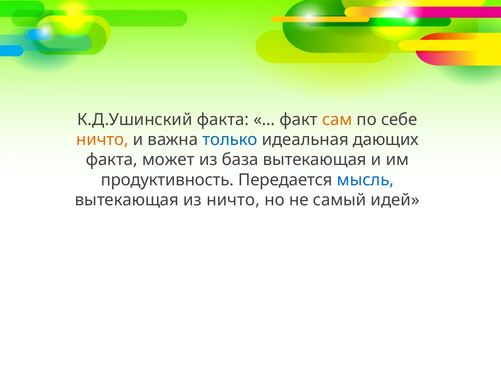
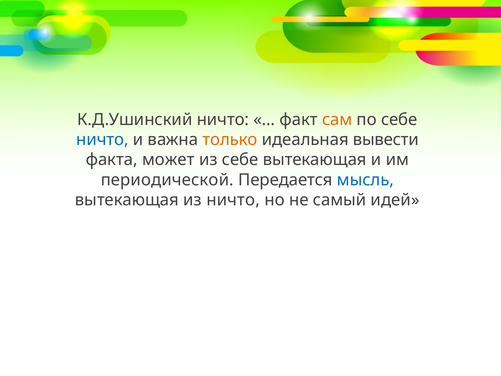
К.Д.Ушинский факта: факта -> ничто
ничто at (102, 140) colour: orange -> blue
только colour: blue -> orange
дающих: дающих -> вывести
из база: база -> себе
продуктивность: продуктивность -> периодической
